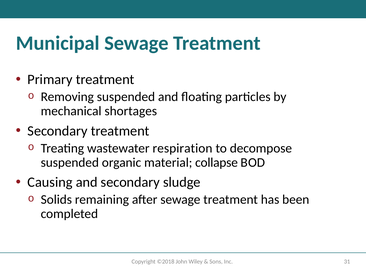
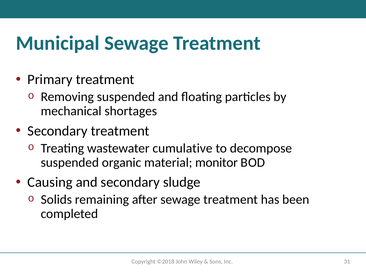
respiration: respiration -> cumulative
collapse: collapse -> monitor
